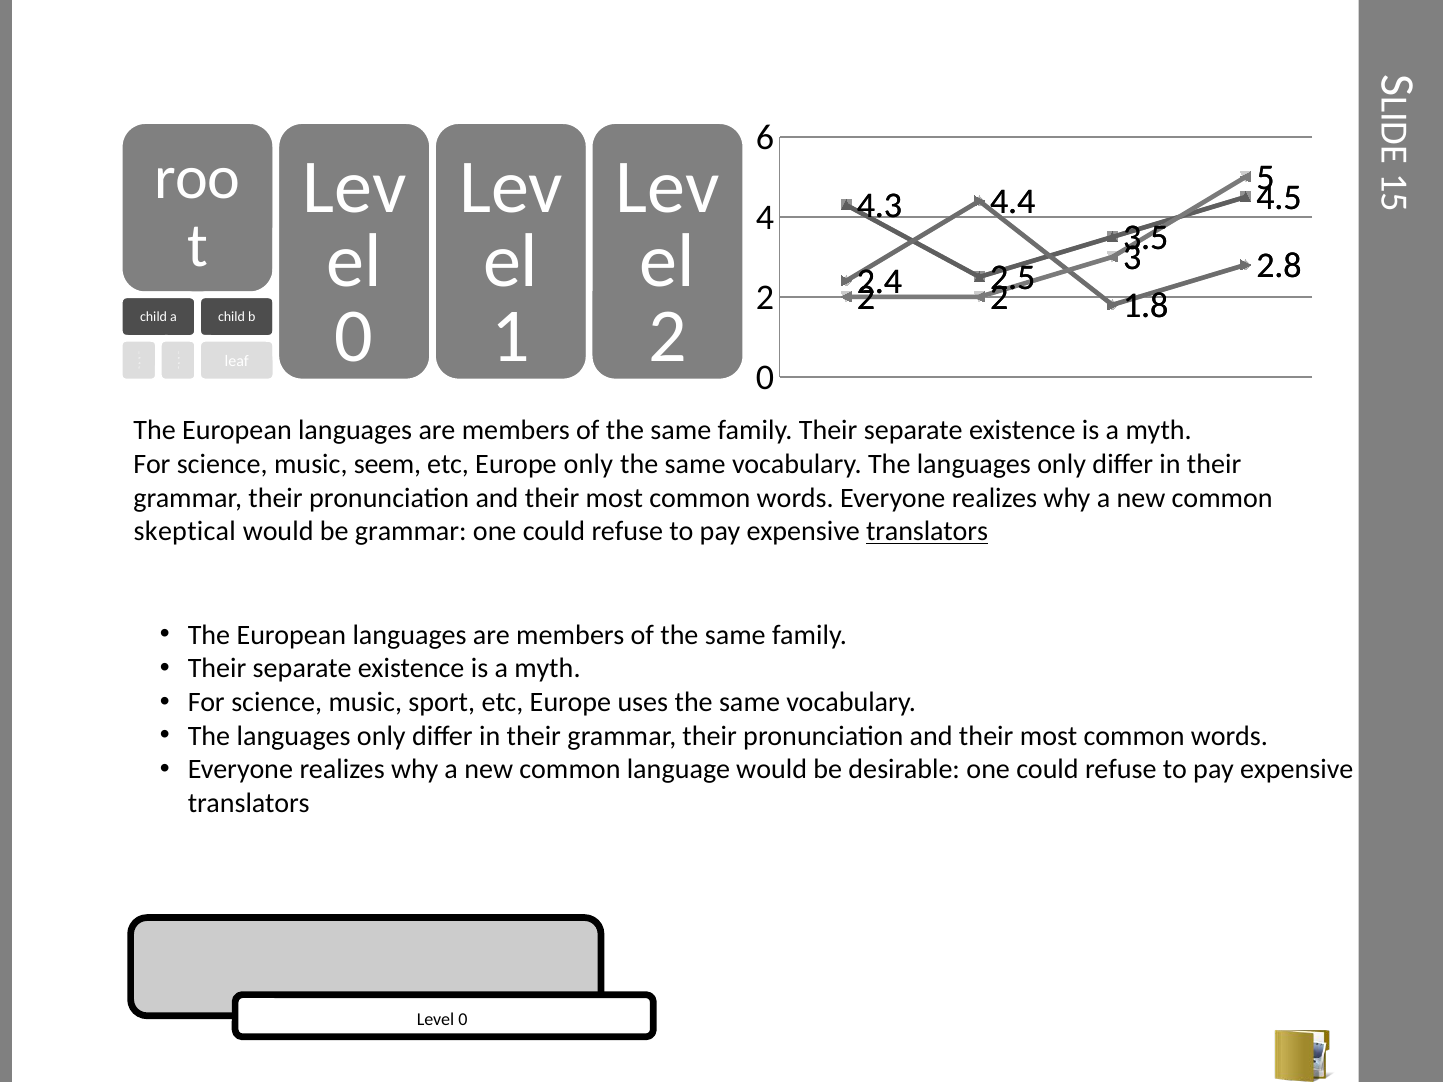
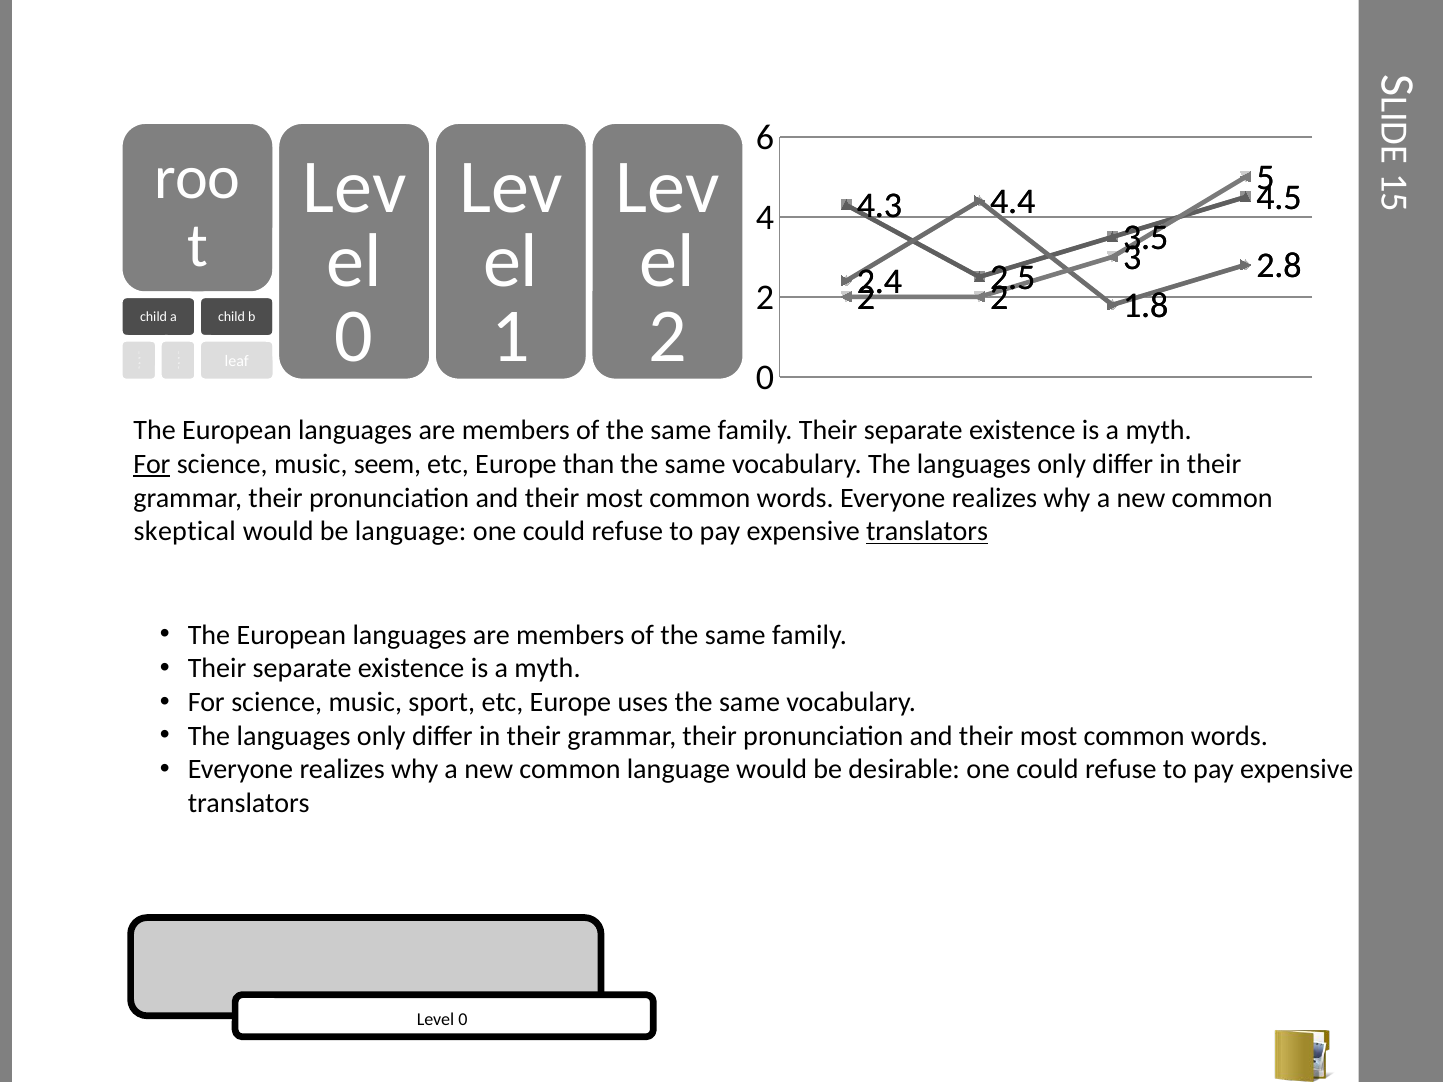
For at (152, 464) underline: none -> present
Europe only: only -> than
be grammar: grammar -> language
